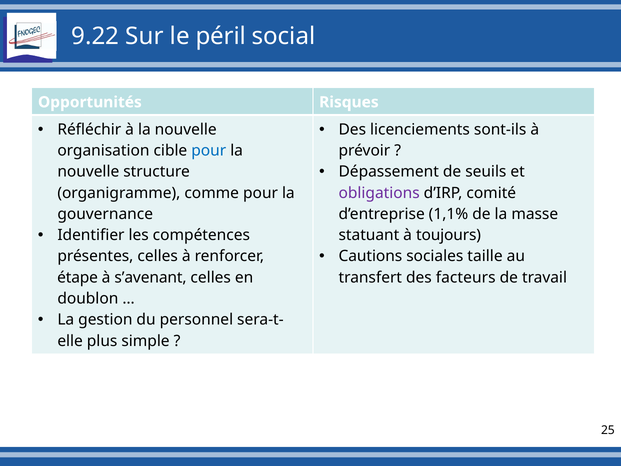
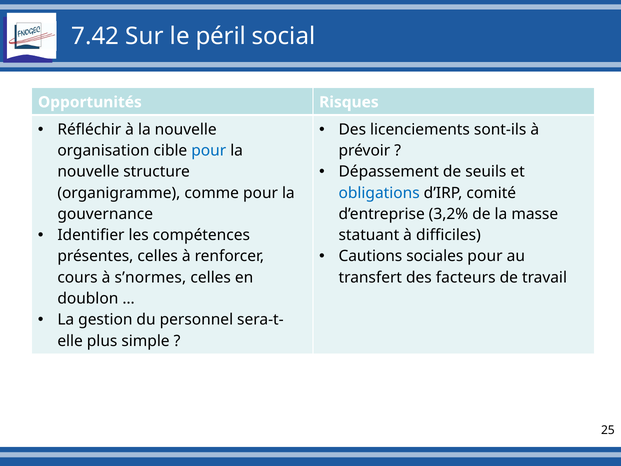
9.22: 9.22 -> 7.42
obligations colour: purple -> blue
1,1%: 1,1% -> 3,2%
toujours: toujours -> difficiles
sociales taille: taille -> pour
étape: étape -> cours
s’avenant: s’avenant -> s’normes
